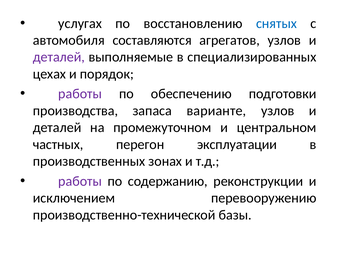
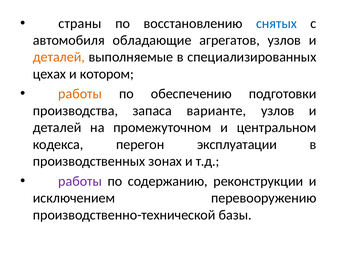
услугах: услугах -> страны
составляются: составляются -> обладающие
деталей at (59, 57) colour: purple -> orange
порядок: порядок -> котором
работы at (80, 94) colour: purple -> orange
частных: частных -> кодекса
